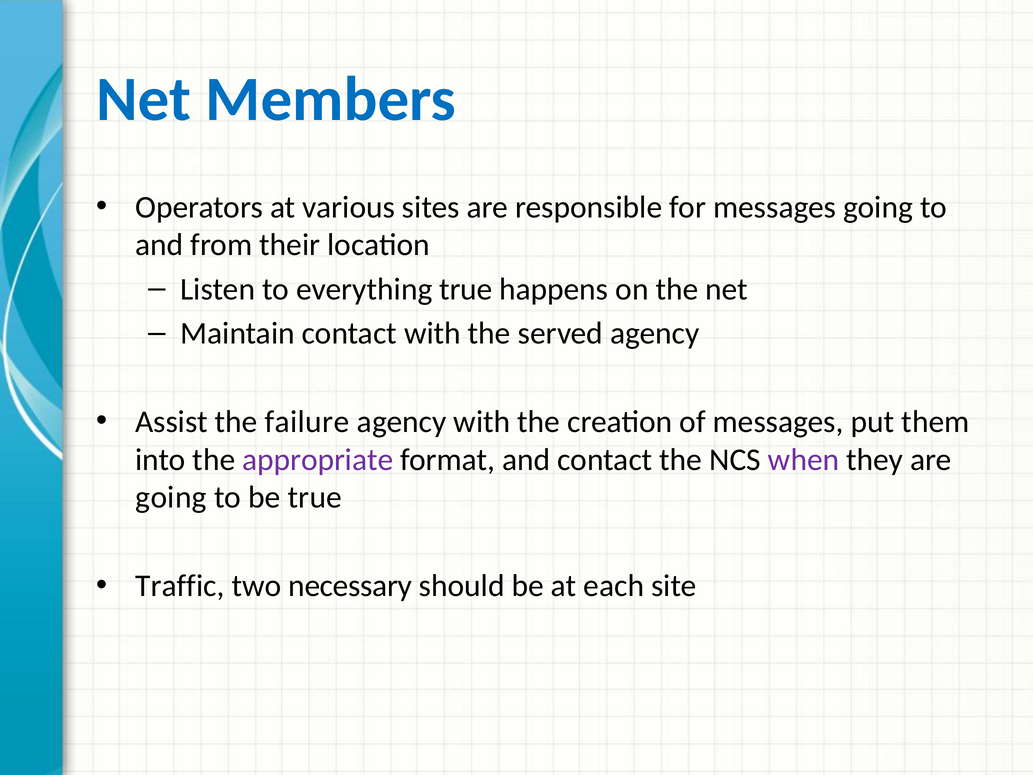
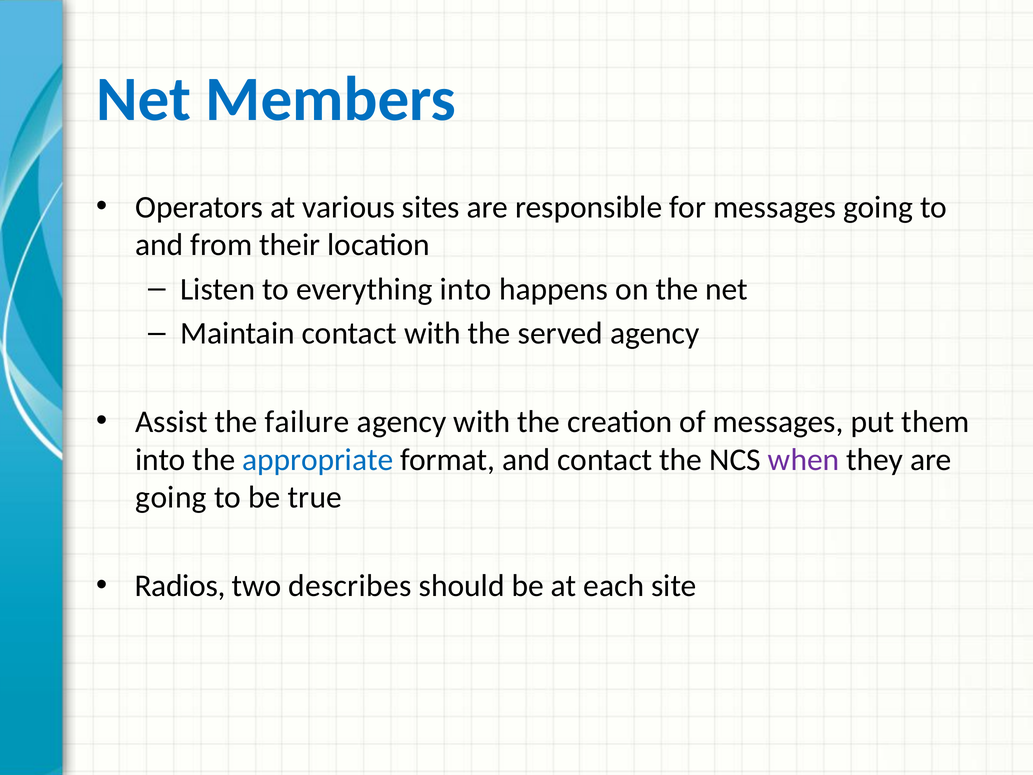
everything true: true -> into
appropriate colour: purple -> blue
Traffic: Traffic -> Radios
necessary: necessary -> describes
